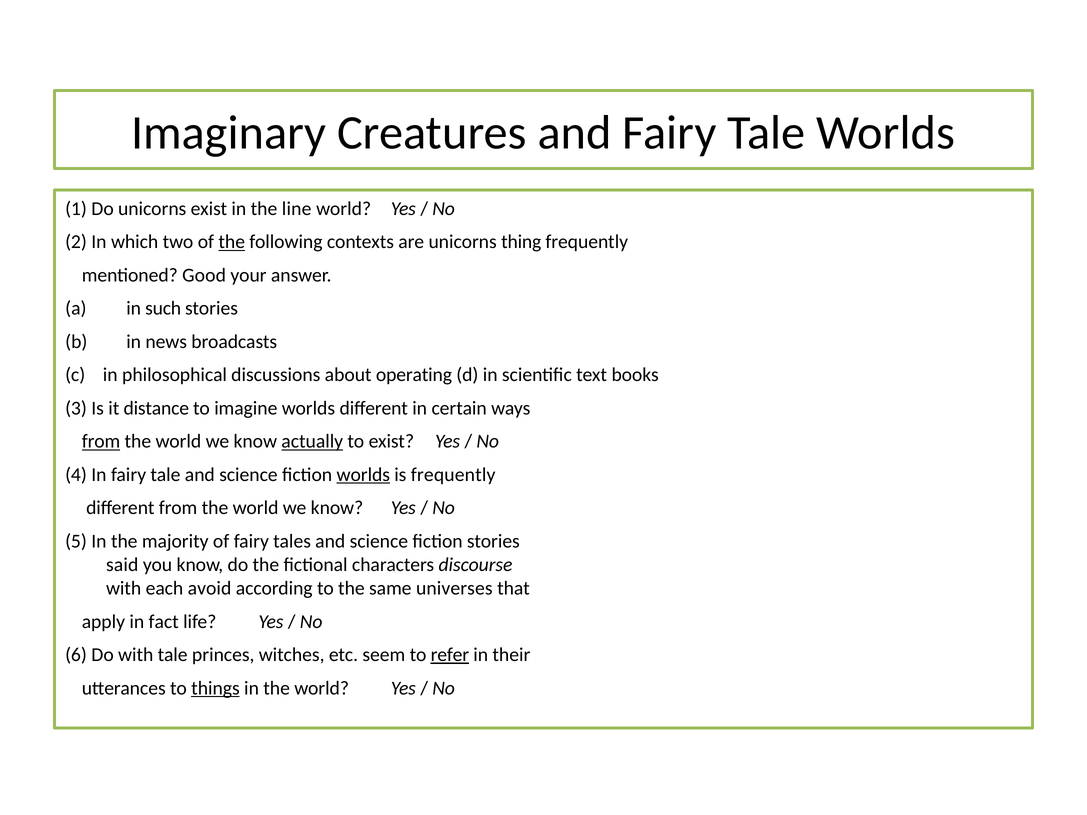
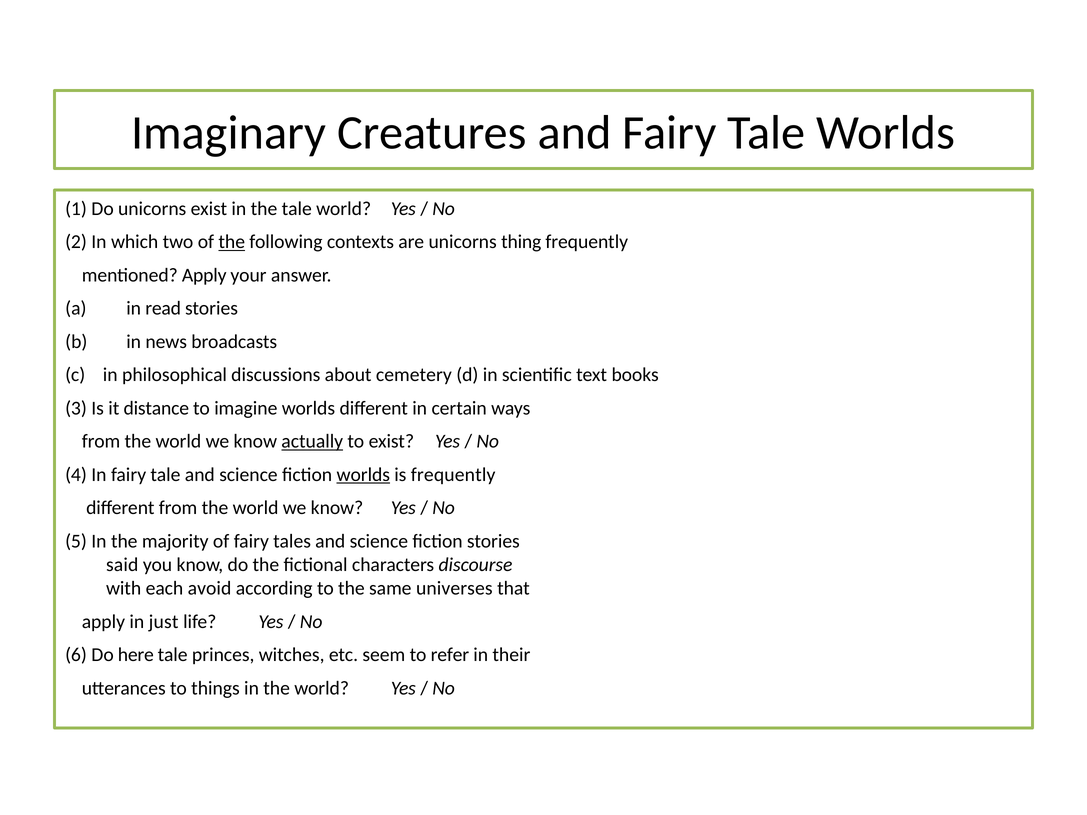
the line: line -> tale
mentioned Good: Good -> Apply
such: such -> read
operating: operating -> cemetery
from at (101, 442) underline: present -> none
fact: fact -> just
Do with: with -> here
refer underline: present -> none
things underline: present -> none
